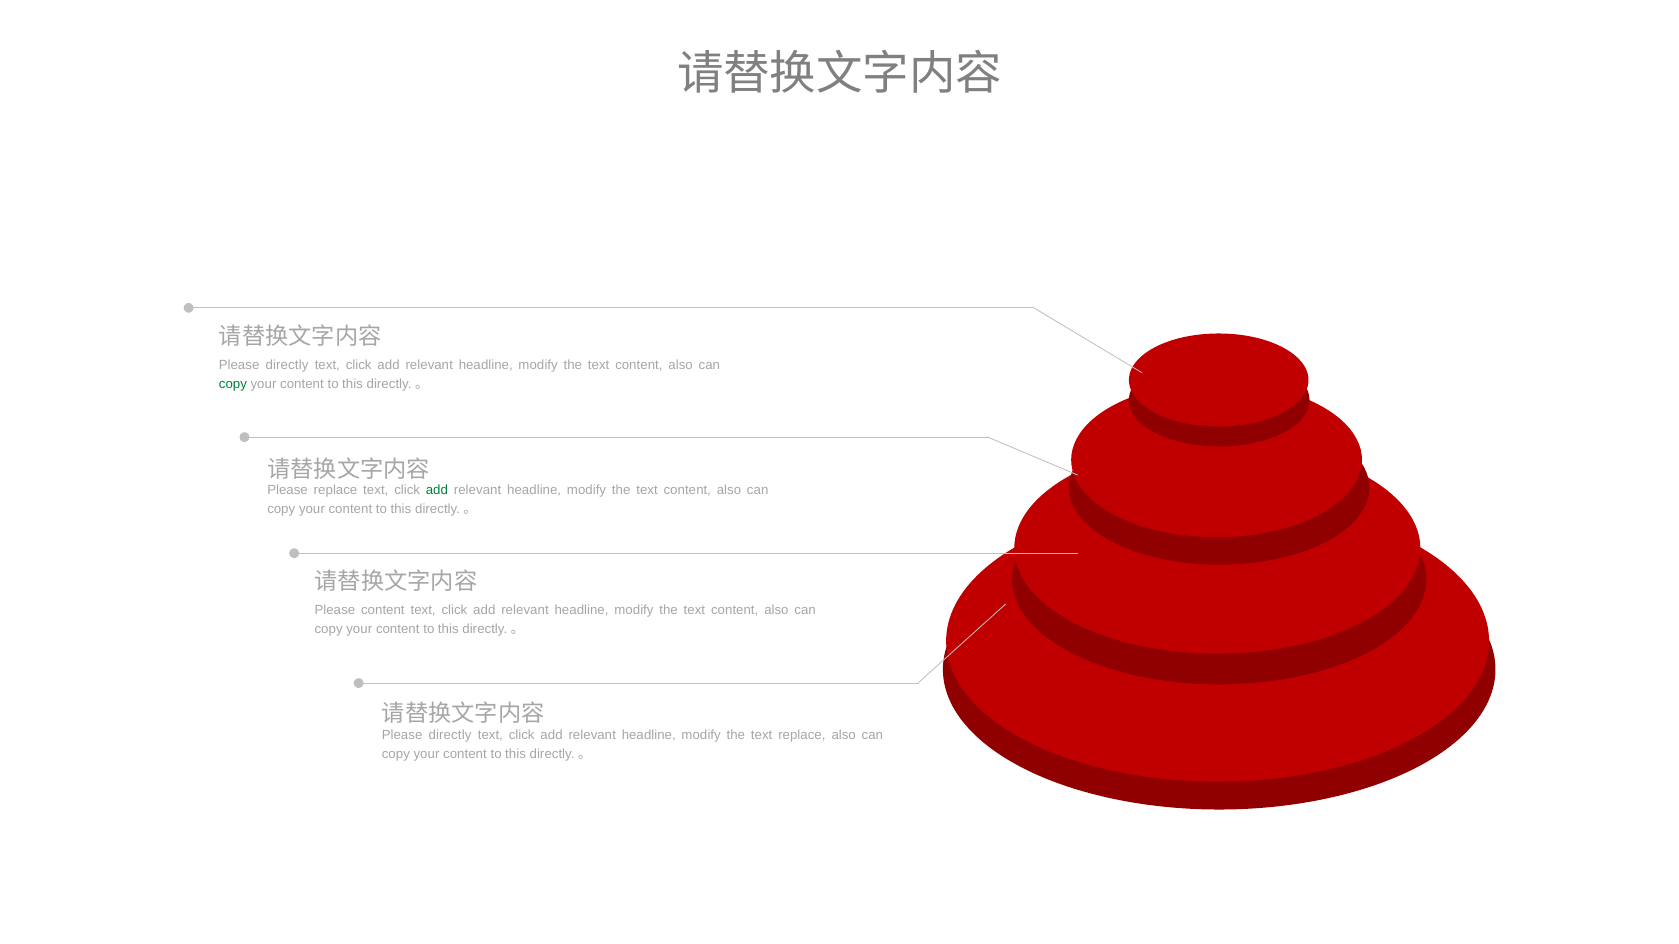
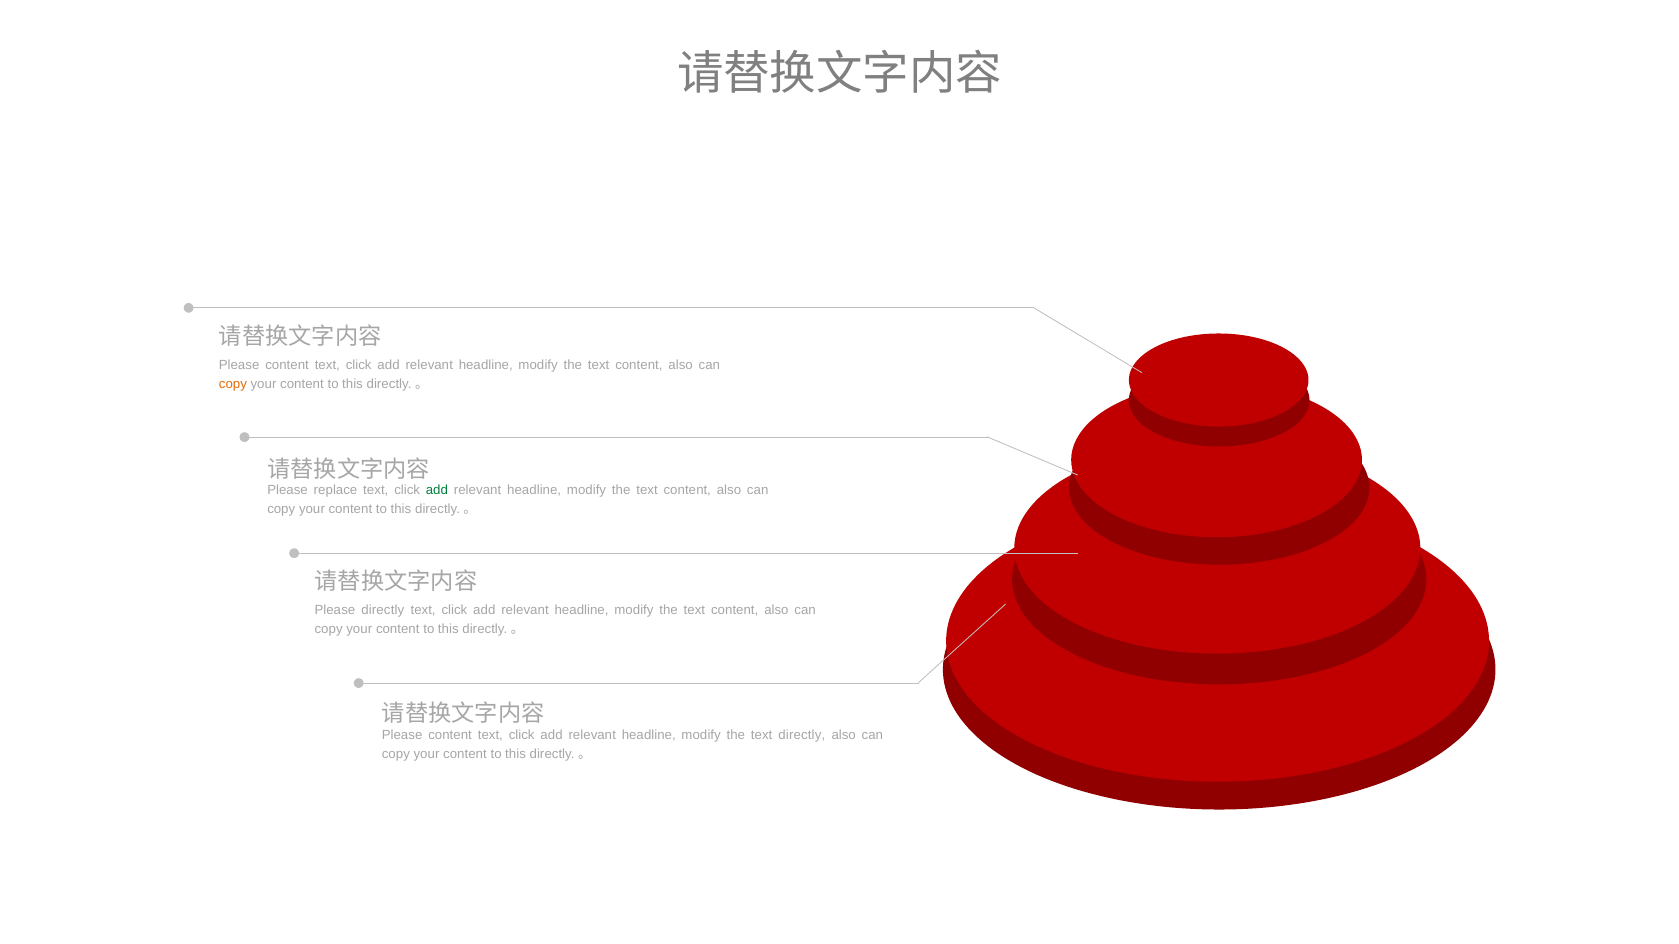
directly at (287, 366): directly -> content
copy at (233, 385) colour: green -> orange
Please content: content -> directly
directly at (450, 735): directly -> content
text replace: replace -> directly
